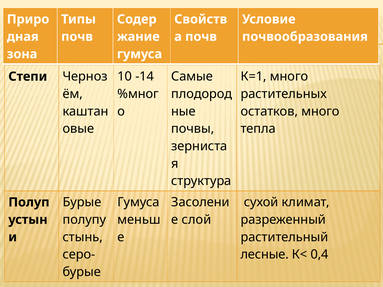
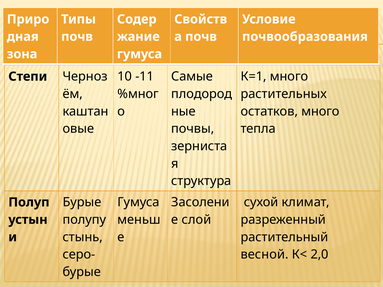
-14: -14 -> -11
лесные: лесные -> весной
0,4: 0,4 -> 2,0
